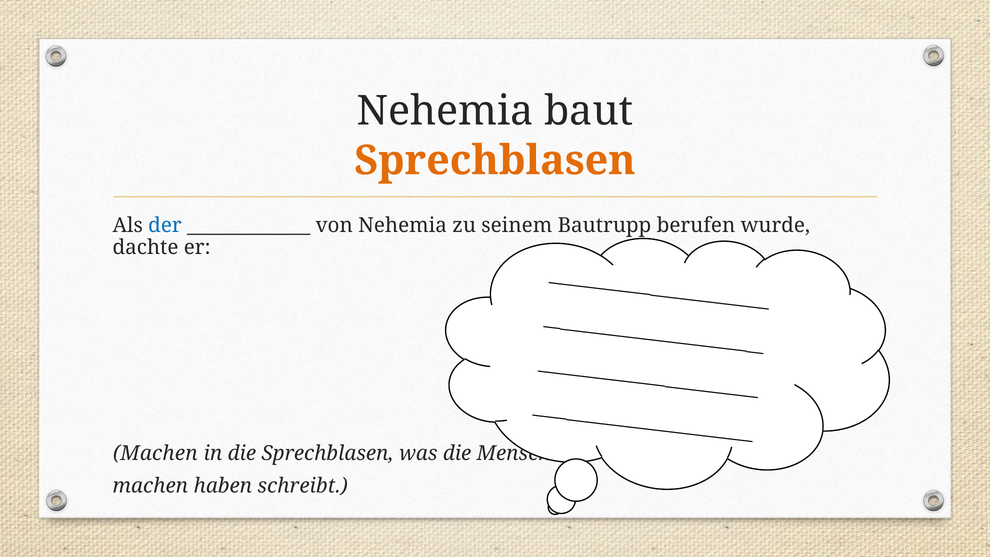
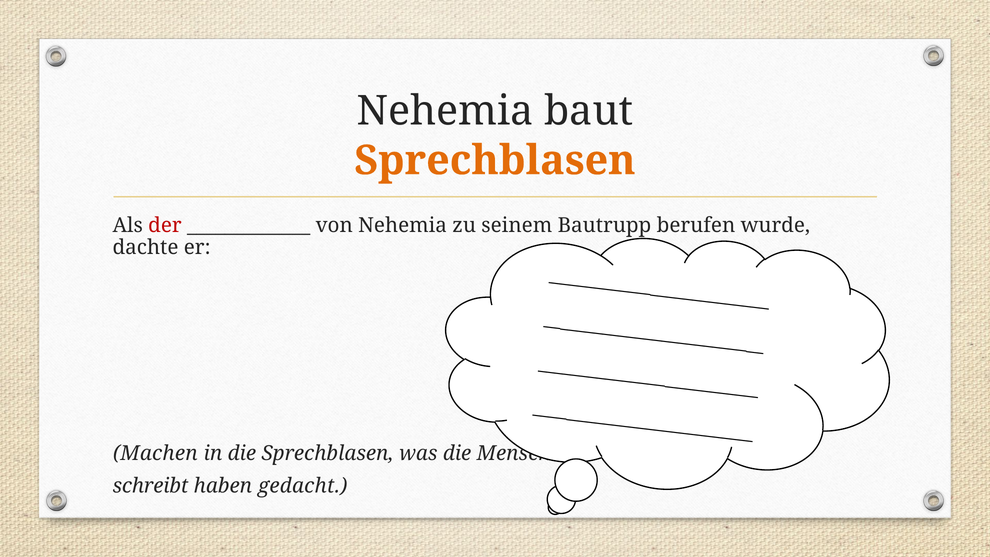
der colour: blue -> red
machen at (150, 486): machen -> schreibt
schreibt: schreibt -> gedacht
